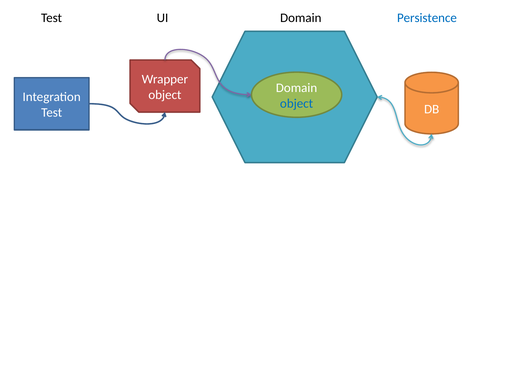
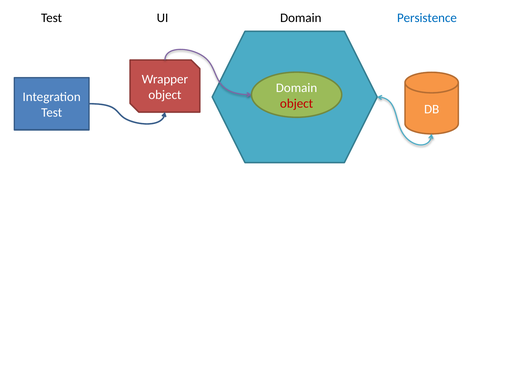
object at (297, 103) colour: blue -> red
